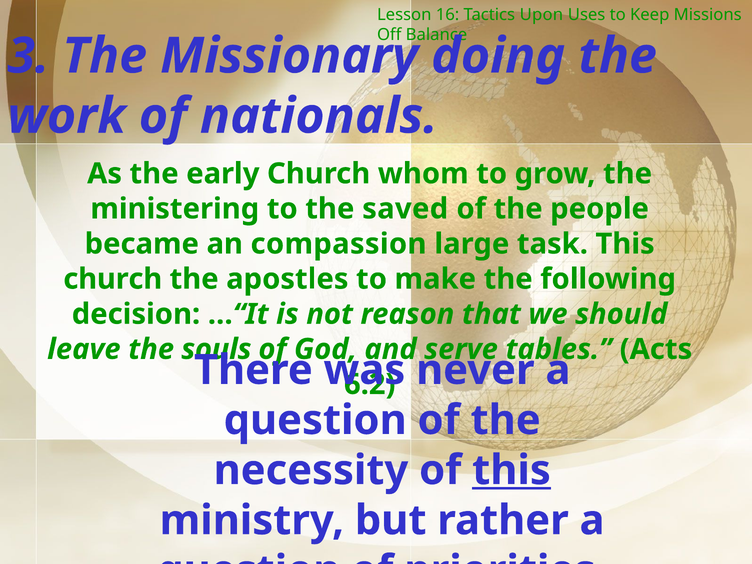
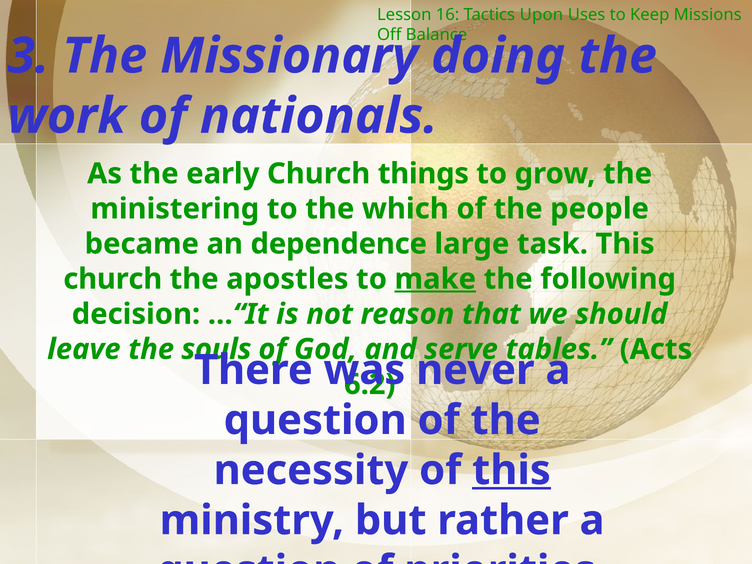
whom: whom -> things
saved: saved -> which
compassion: compassion -> dependence
make underline: none -> present
